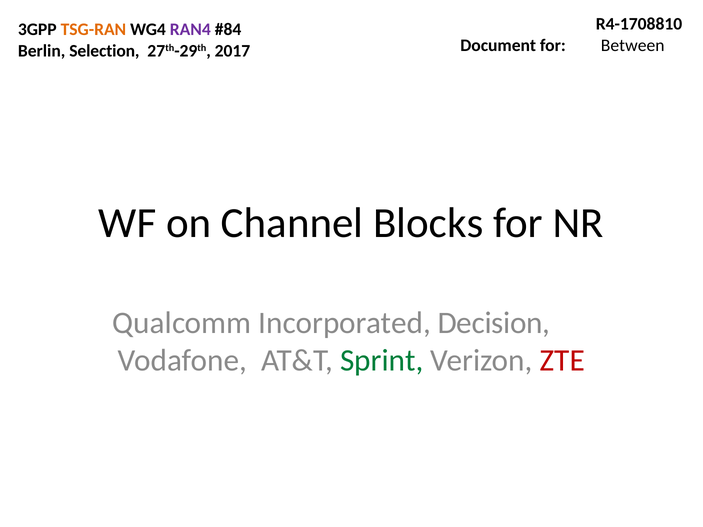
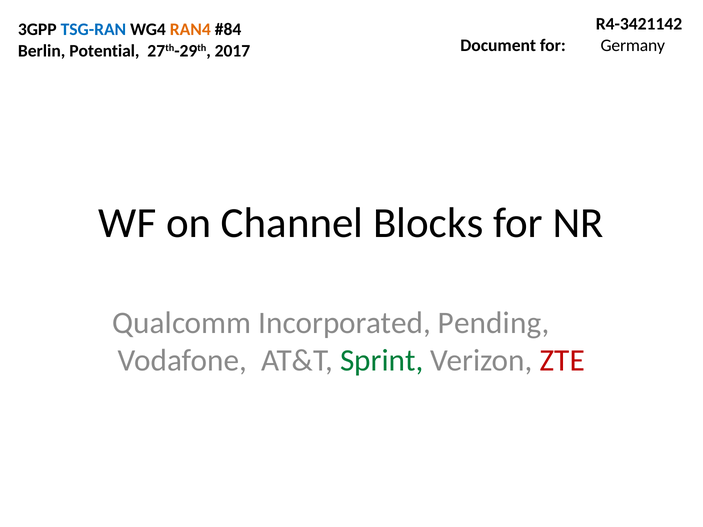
R4-1708810: R4-1708810 -> R4-3421142
TSG-RAN colour: orange -> blue
RAN4 colour: purple -> orange
Between: Between -> Germany
Selection: Selection -> Potential
Decision: Decision -> Pending
